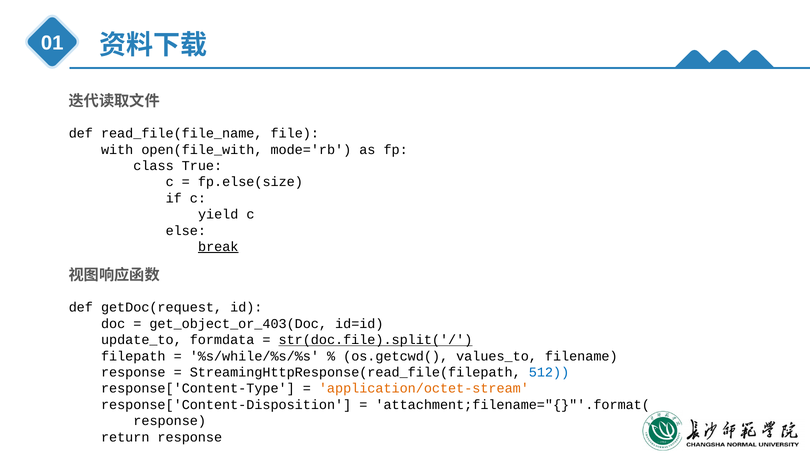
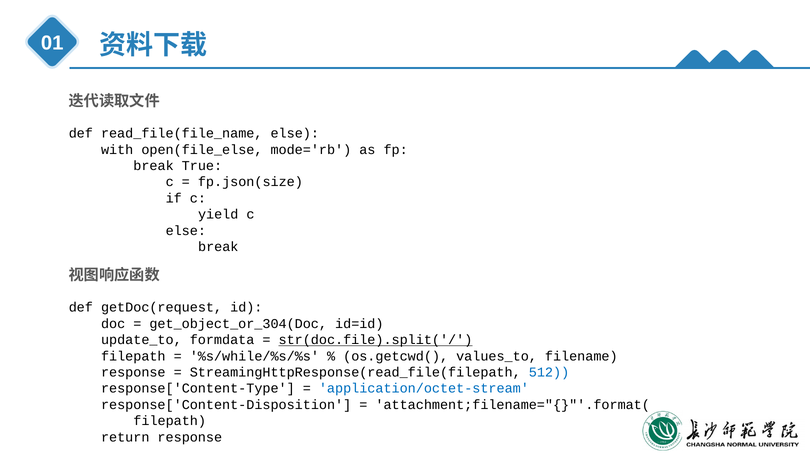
read_file(file_name file: file -> else
open(file_with: open(file_with -> open(file_else
class at (154, 166): class -> break
fp.else(size: fp.else(size -> fp.json(size
break at (218, 247) underline: present -> none
get_object_or_403(Doc: get_object_or_403(Doc -> get_object_or_304(Doc
application/octet-stream colour: orange -> blue
response at (170, 421): response -> filepath
